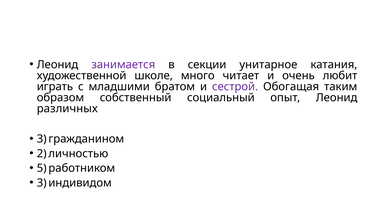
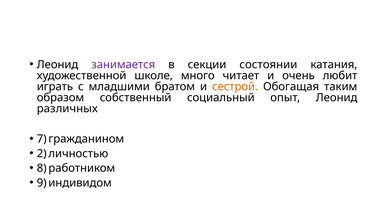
унитарное: унитарное -> состоянии
сестрой colour: purple -> orange
3 at (42, 139): 3 -> 7
5: 5 -> 8
3 at (42, 183): 3 -> 9
